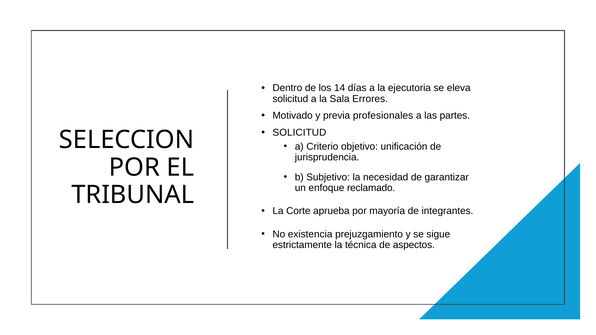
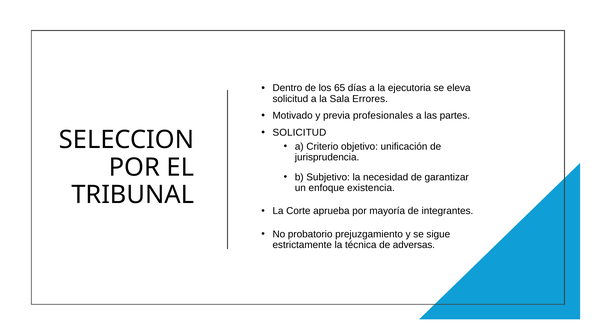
14: 14 -> 65
reclamado: reclamado -> existencia
existencia: existencia -> probatorio
aspectos: aspectos -> adversas
